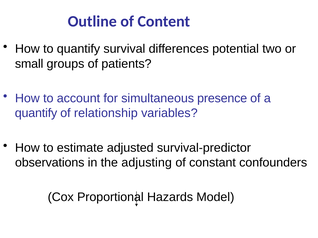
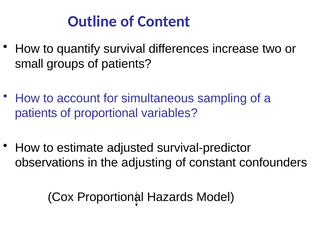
potential: potential -> increase
presence: presence -> sampling
quantify at (36, 113): quantify -> patients
of relationship: relationship -> proportional
